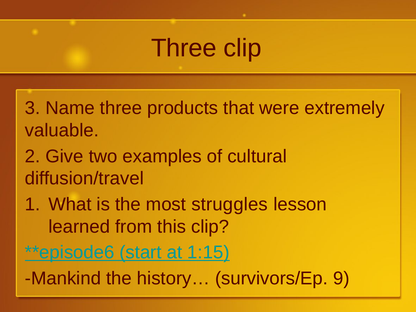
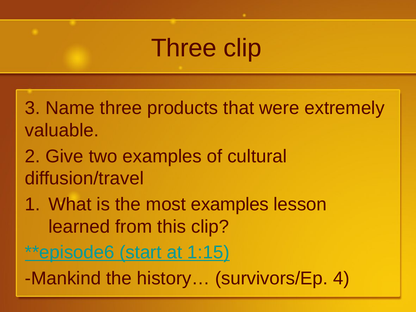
most struggles: struggles -> examples
9: 9 -> 4
